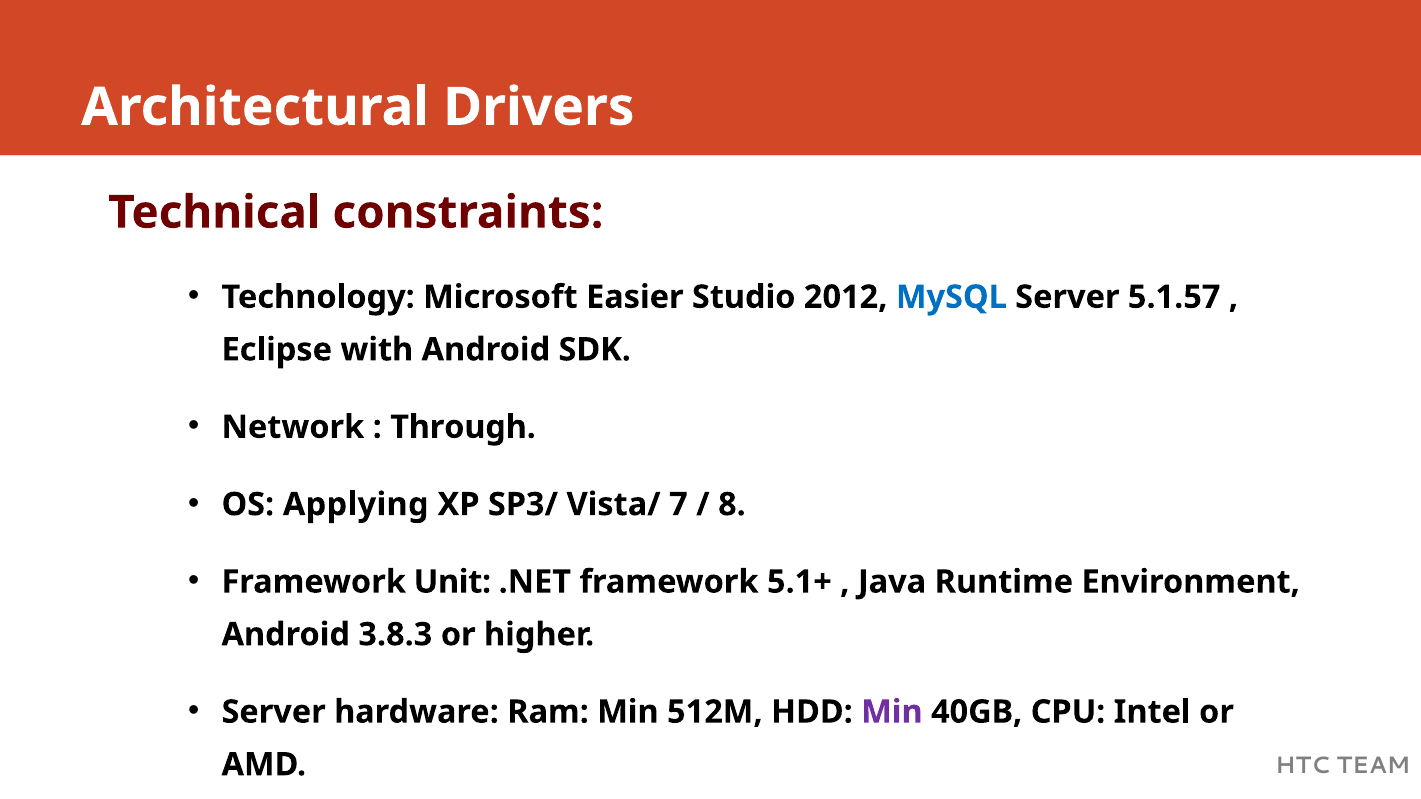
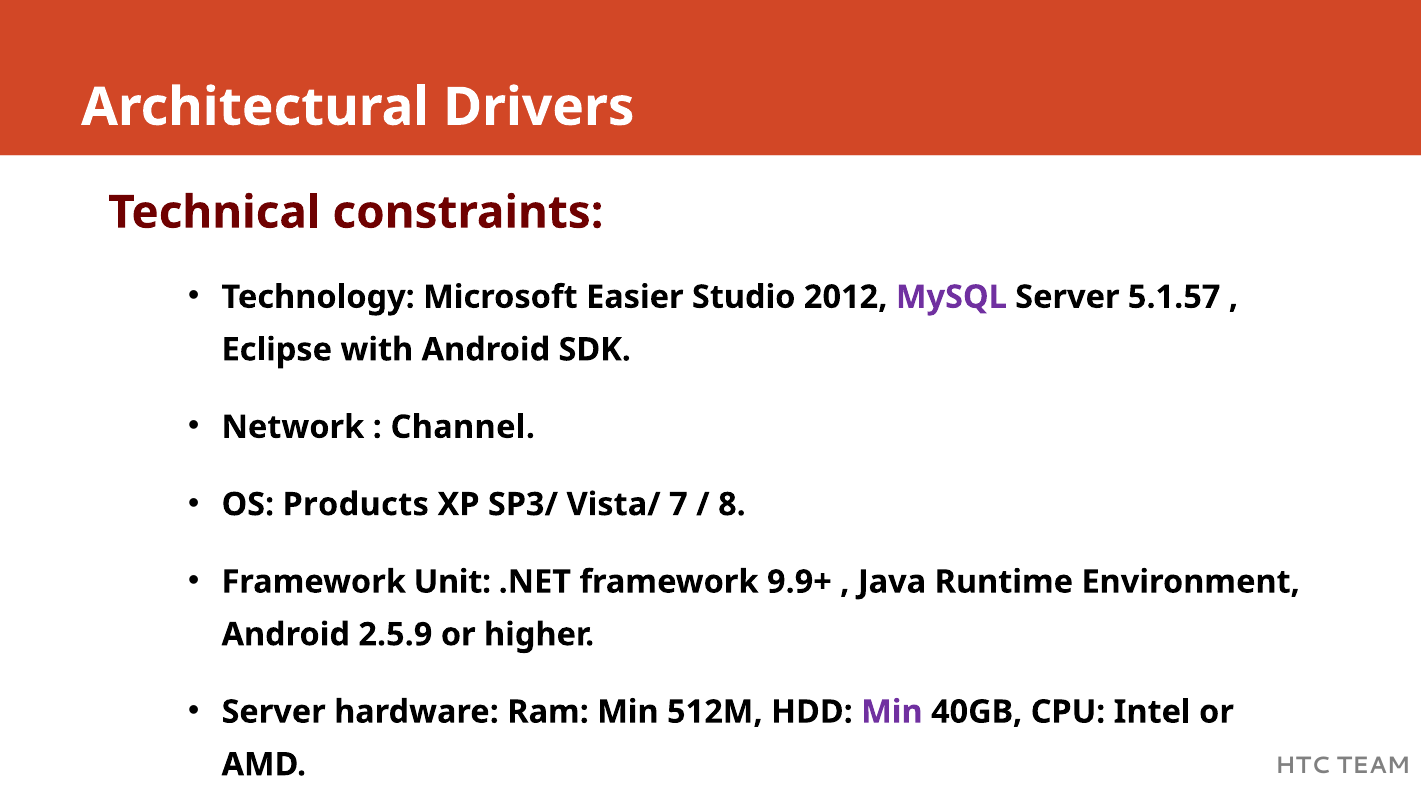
MySQL colour: blue -> purple
Through: Through -> Channel
Applying: Applying -> Products
5.1+: 5.1+ -> 9.9+
3.8.3: 3.8.3 -> 2.5.9
